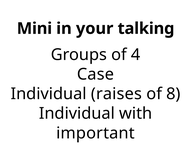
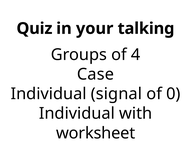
Mini: Mini -> Quiz
raises: raises -> signal
8: 8 -> 0
important: important -> worksheet
